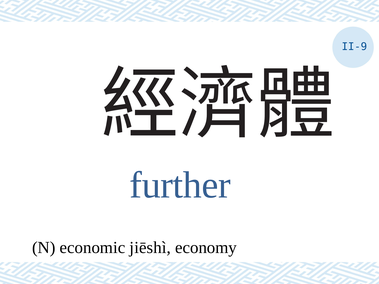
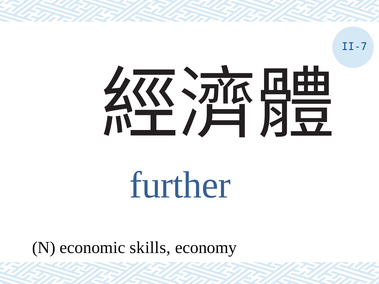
II-9: II-9 -> II-7
jiēshì: jiēshì -> skills
